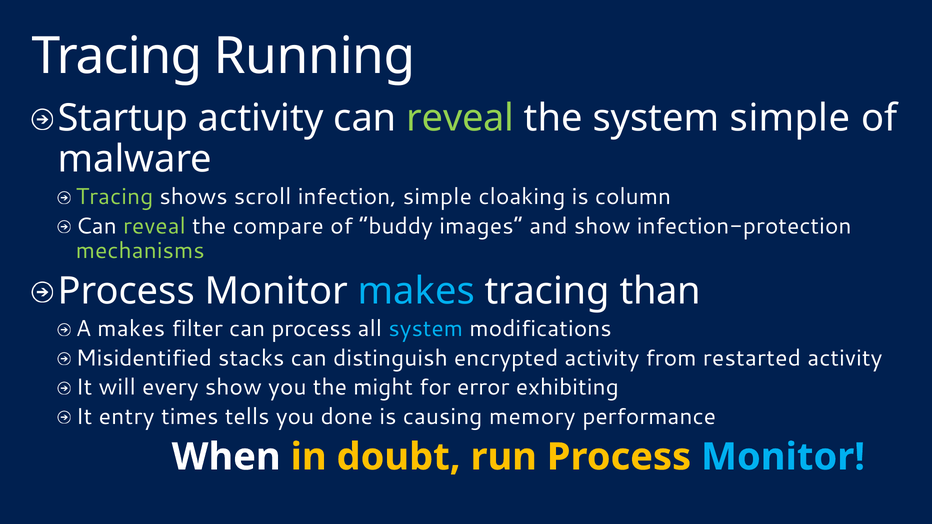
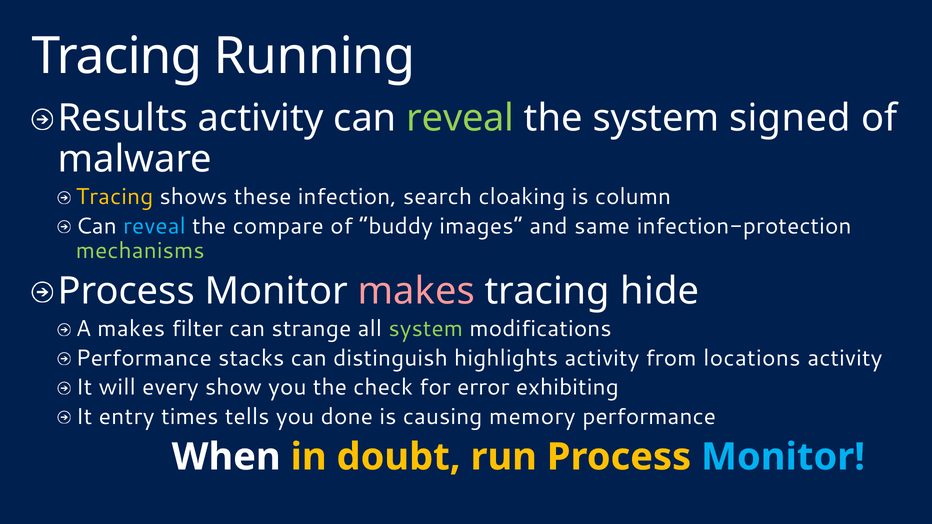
Startup: Startup -> Results
system simple: simple -> signed
Tracing at (114, 197) colour: light green -> yellow
scroll: scroll -> these
infection simple: simple -> search
reveal at (154, 226) colour: light green -> light blue
and show: show -> same
makes at (416, 291) colour: light blue -> pink
than: than -> hide
can process: process -> strange
system at (426, 329) colour: light blue -> light green
Misidentified at (144, 358): Misidentified -> Performance
encrypted: encrypted -> highlights
restarted: restarted -> locations
might: might -> check
